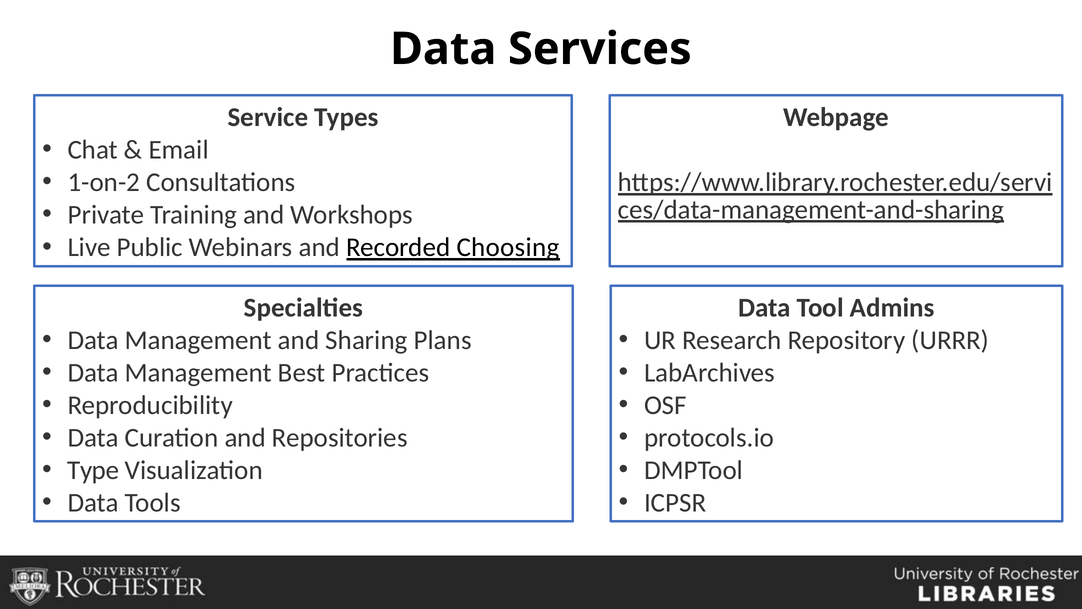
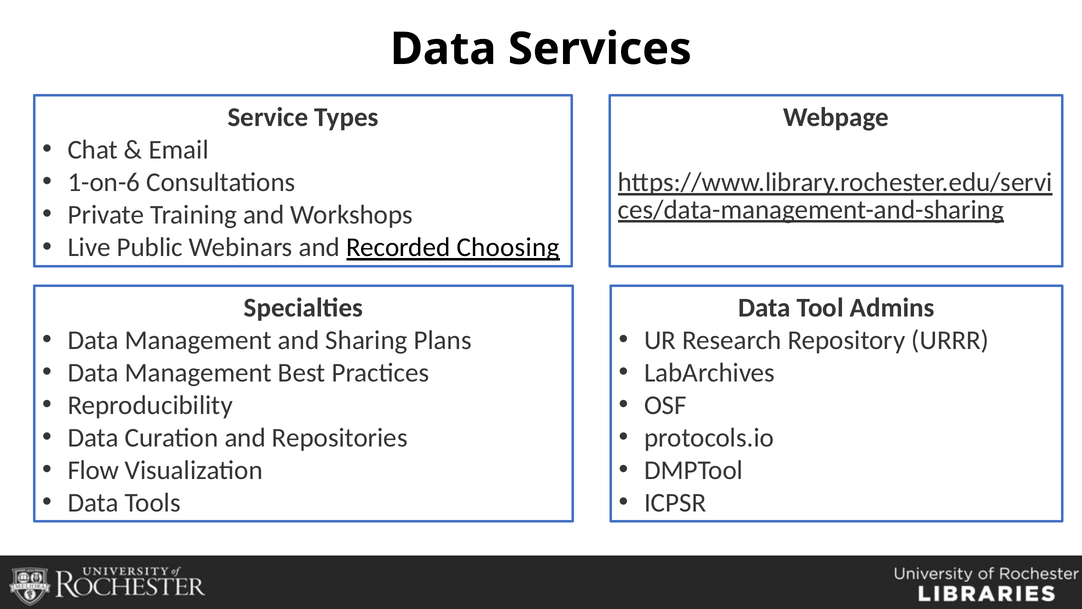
1-on-2: 1-on-2 -> 1-on-6
Type: Type -> Flow
